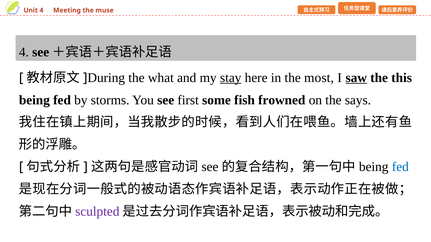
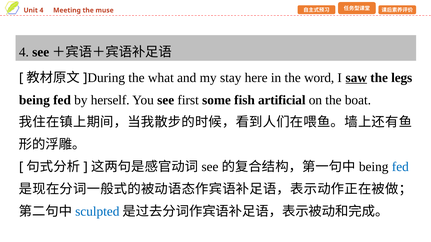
stay underline: present -> none
most: most -> word
this: this -> legs
storms: storms -> herself
frowned: frowned -> artificial
says: says -> boat
sculpted colour: purple -> blue
